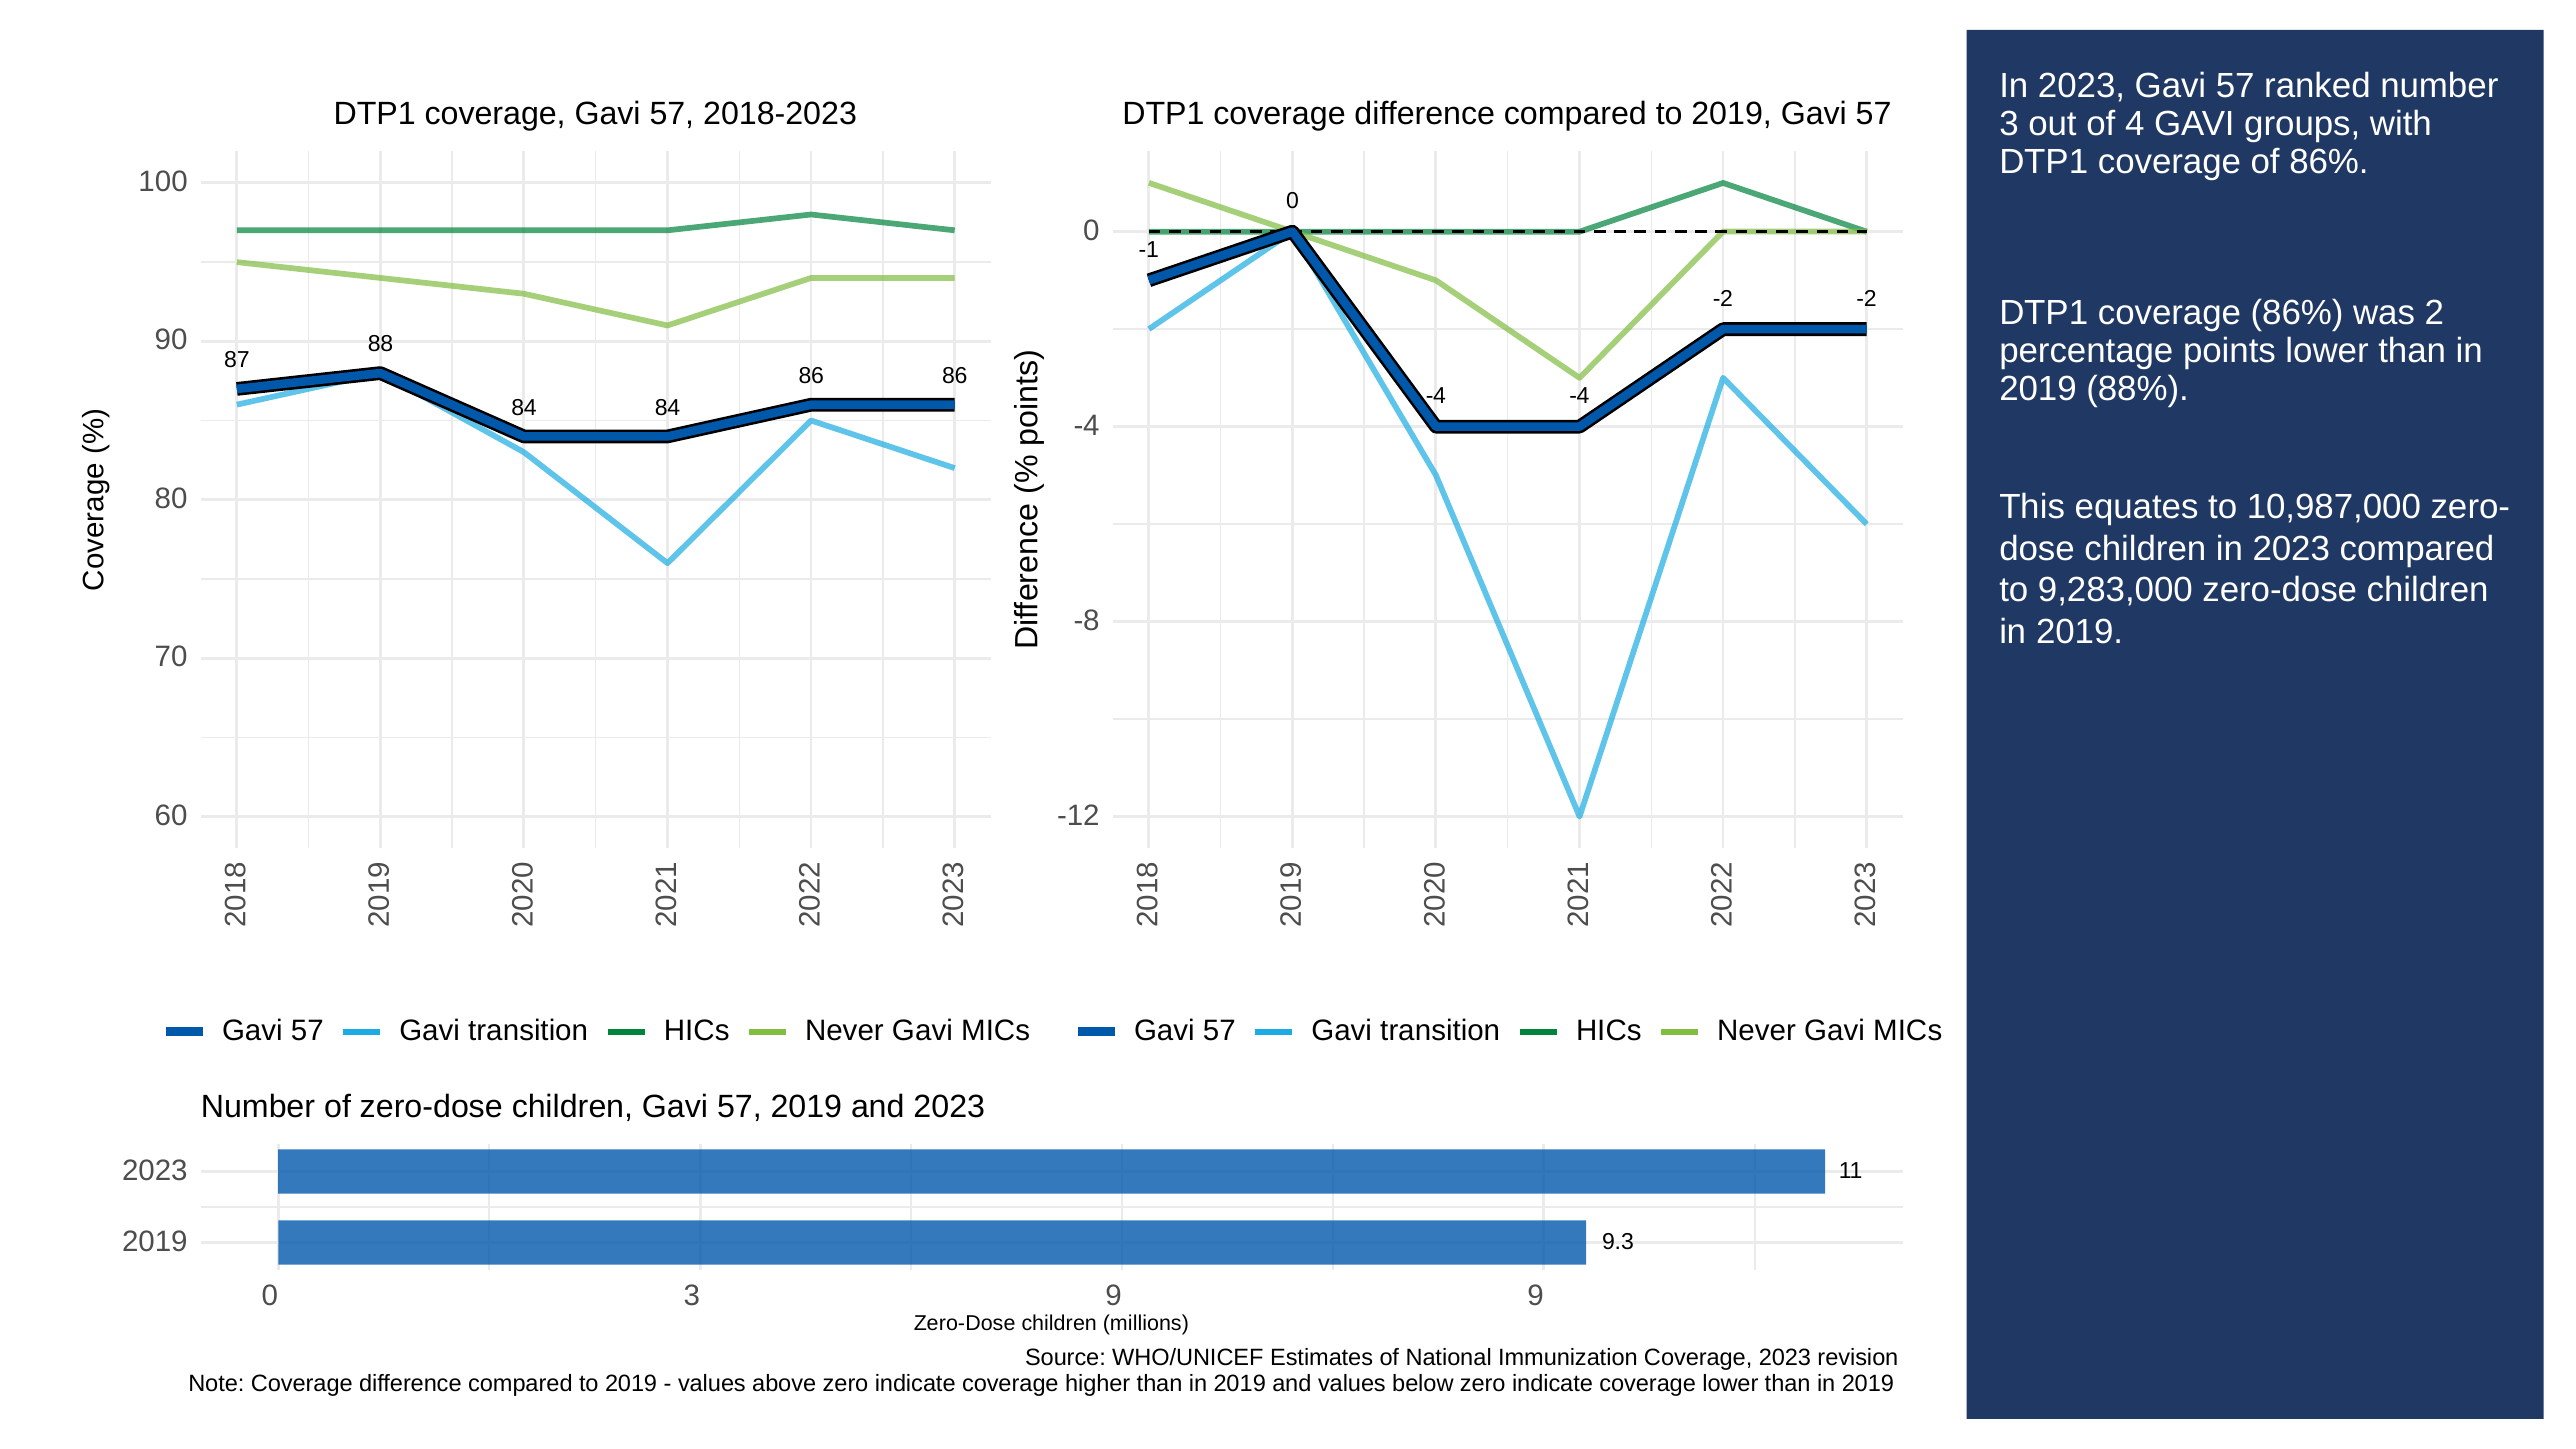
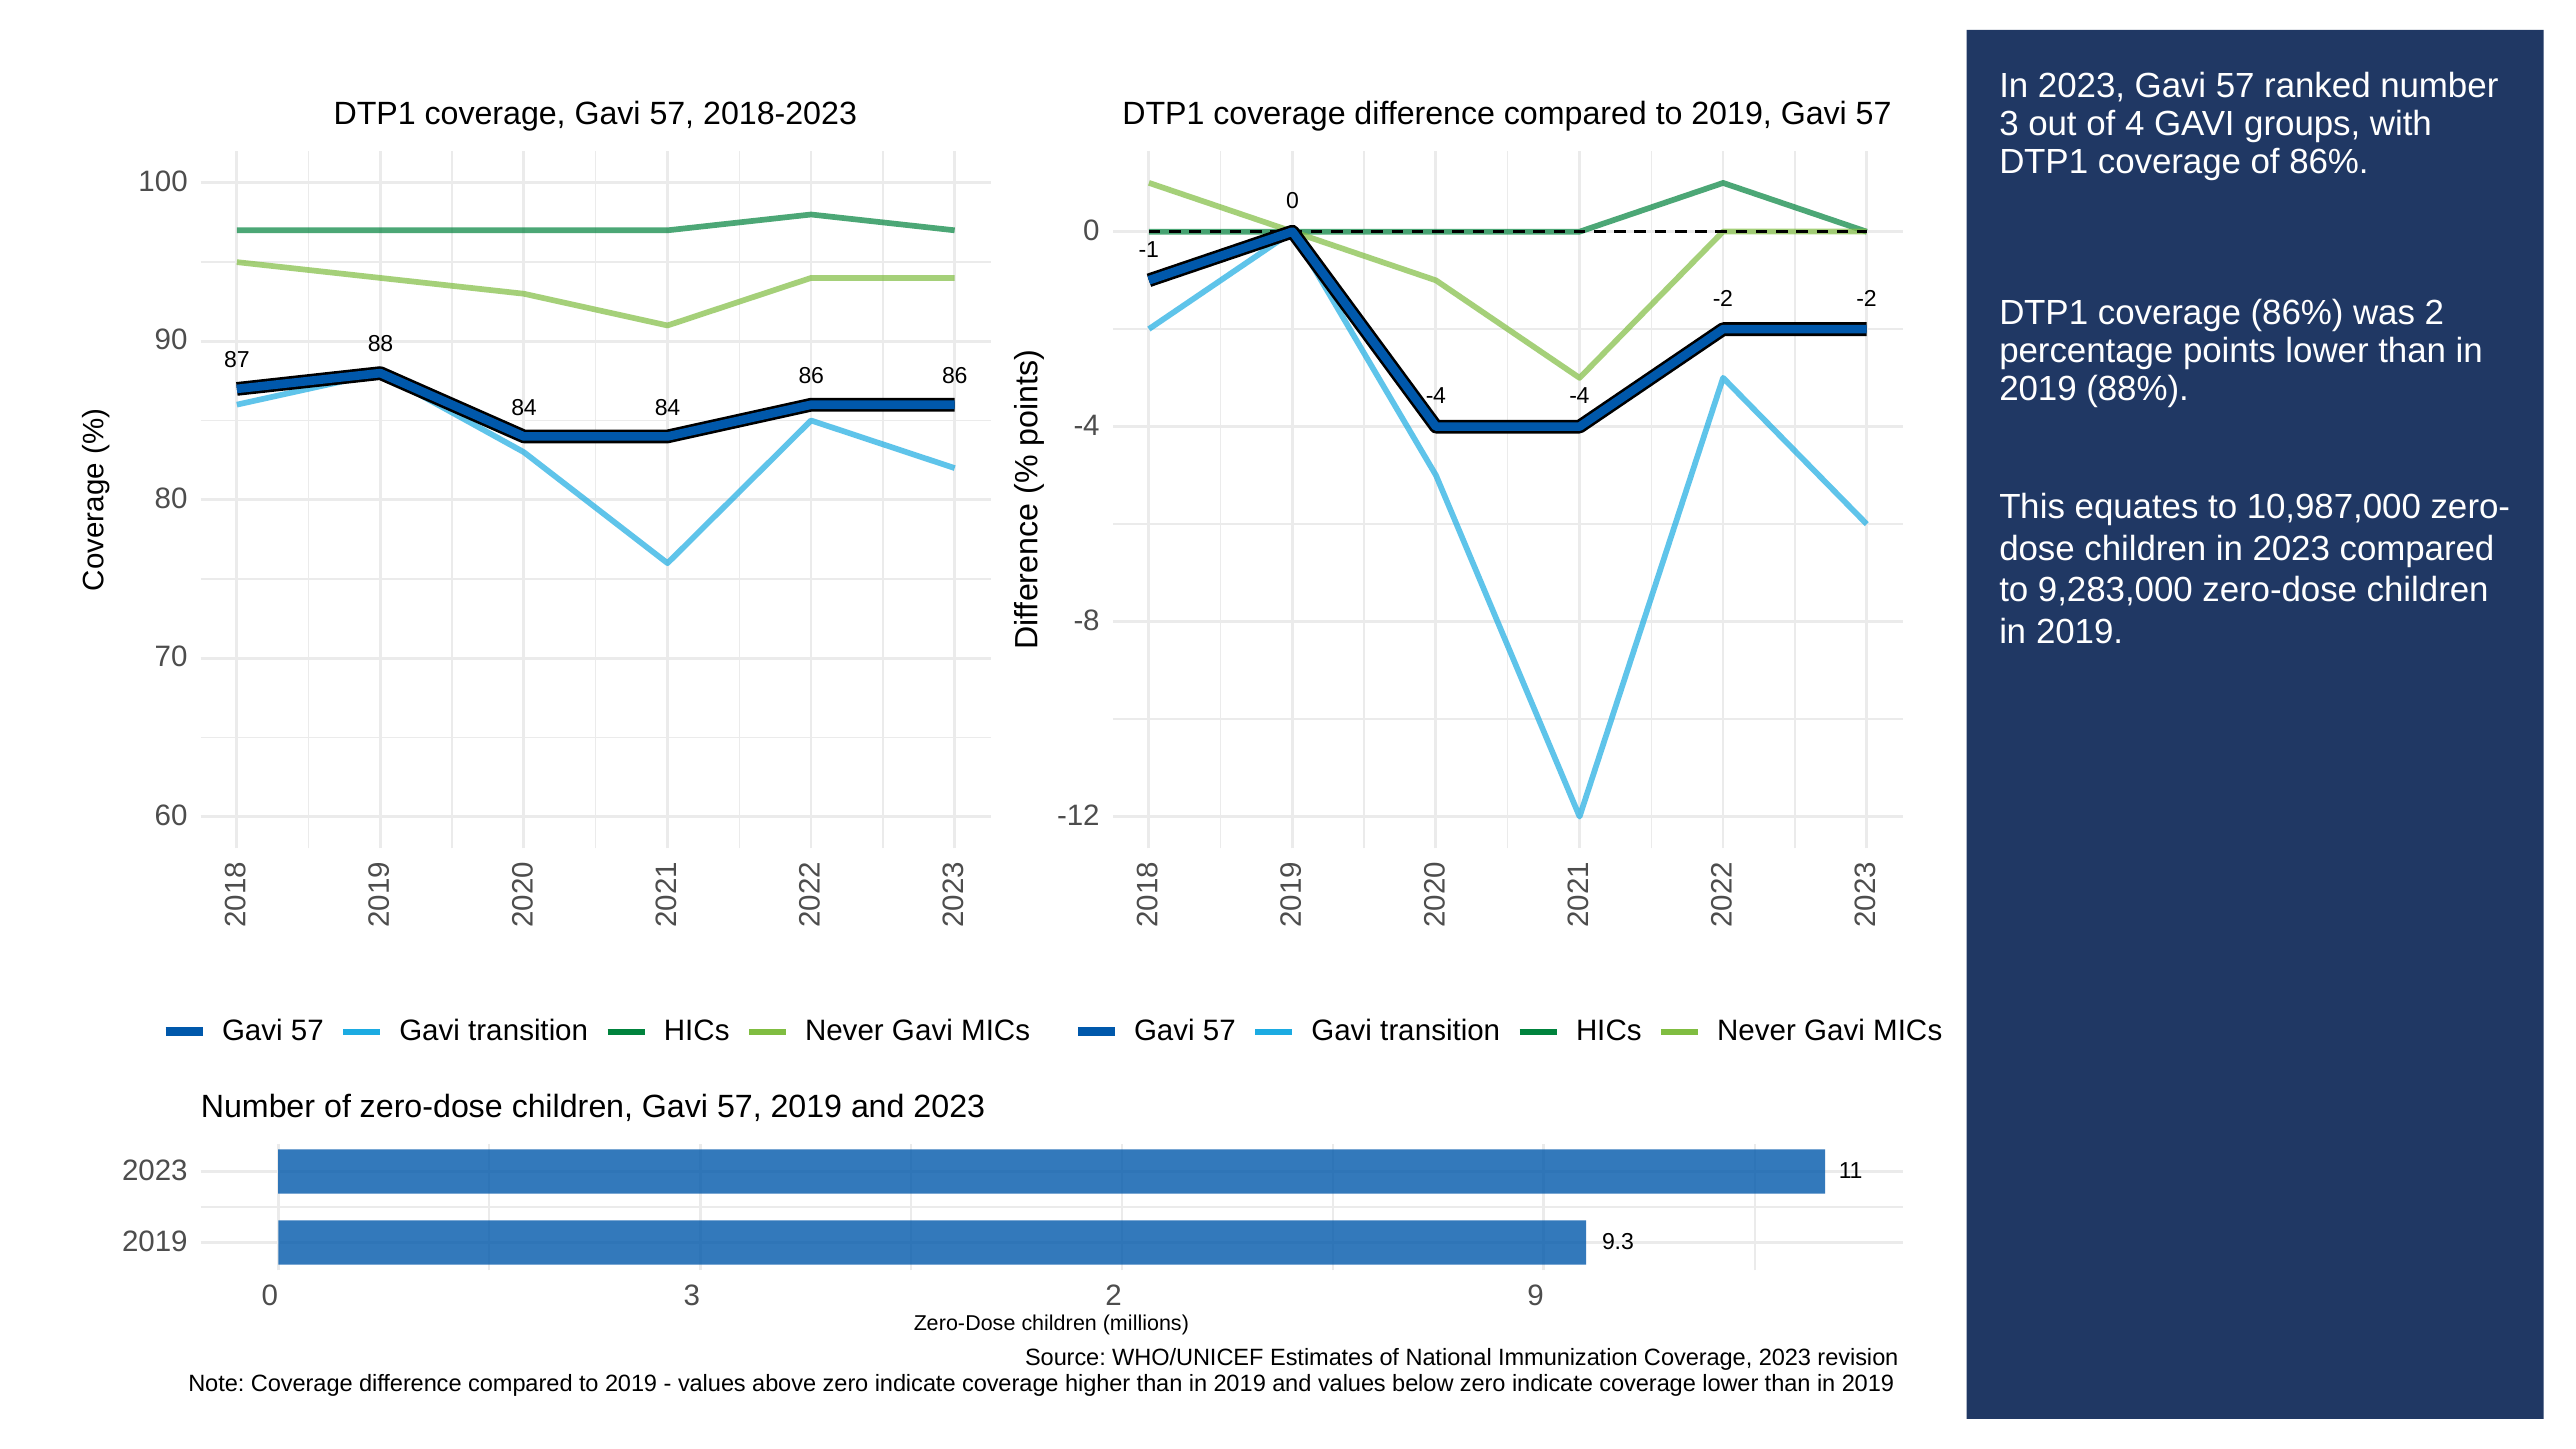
3 9: 9 -> 2
